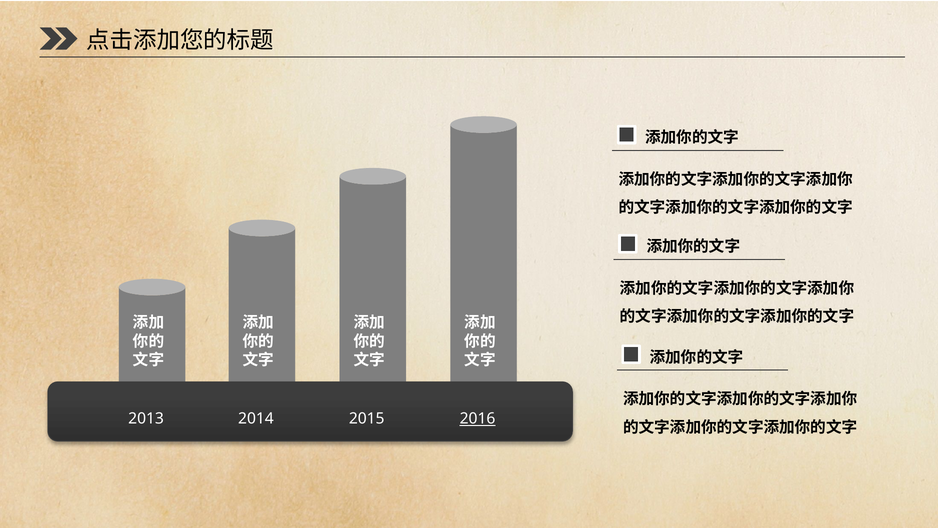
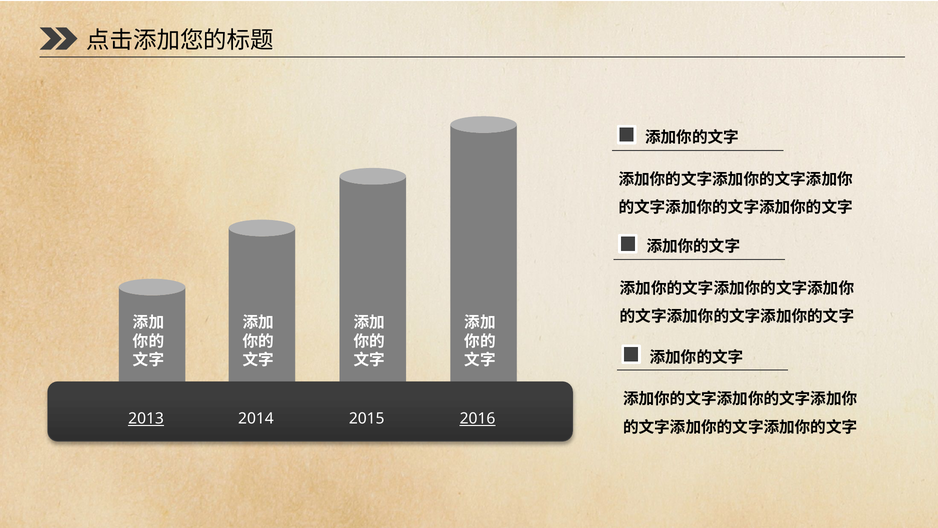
2013 underline: none -> present
